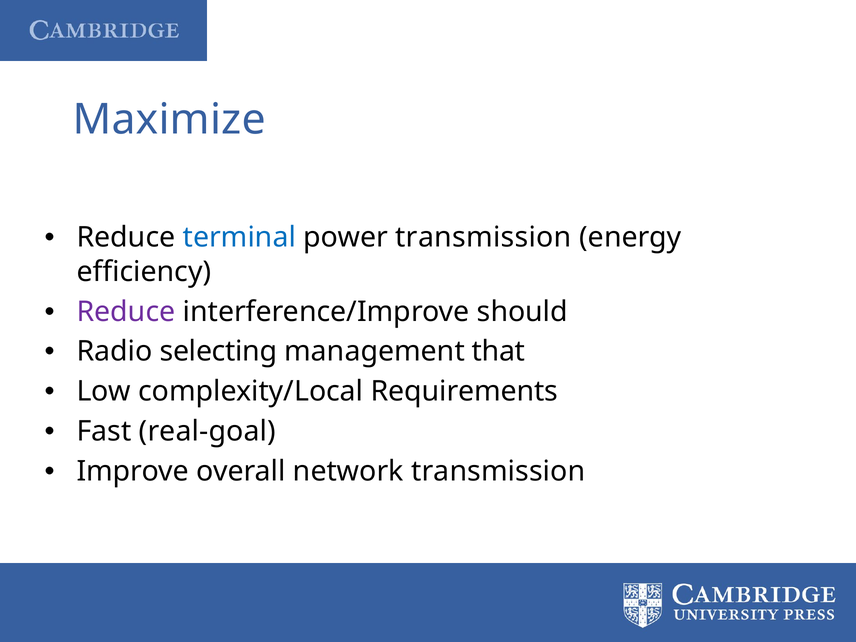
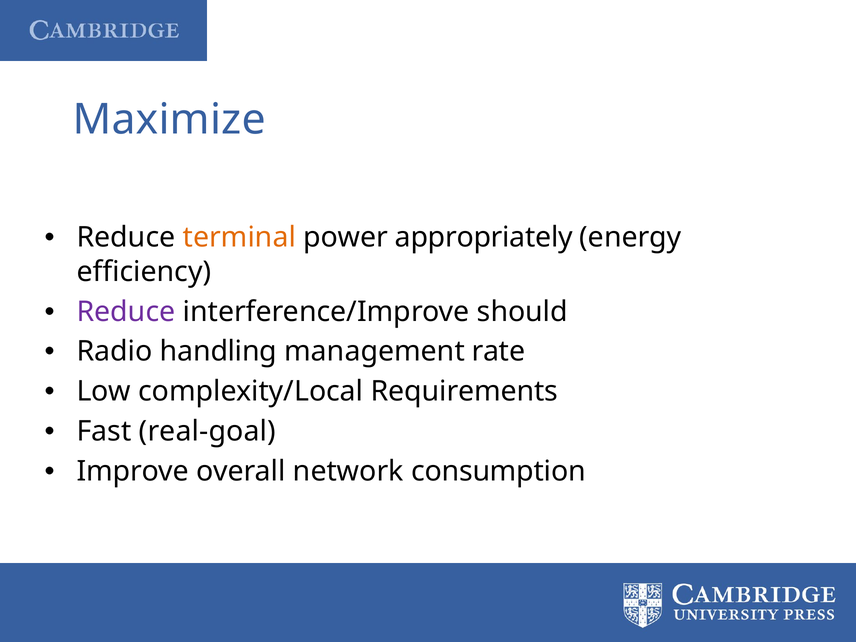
terminal colour: blue -> orange
power transmission: transmission -> appropriately
selecting: selecting -> handling
that: that -> rate
network transmission: transmission -> consumption
